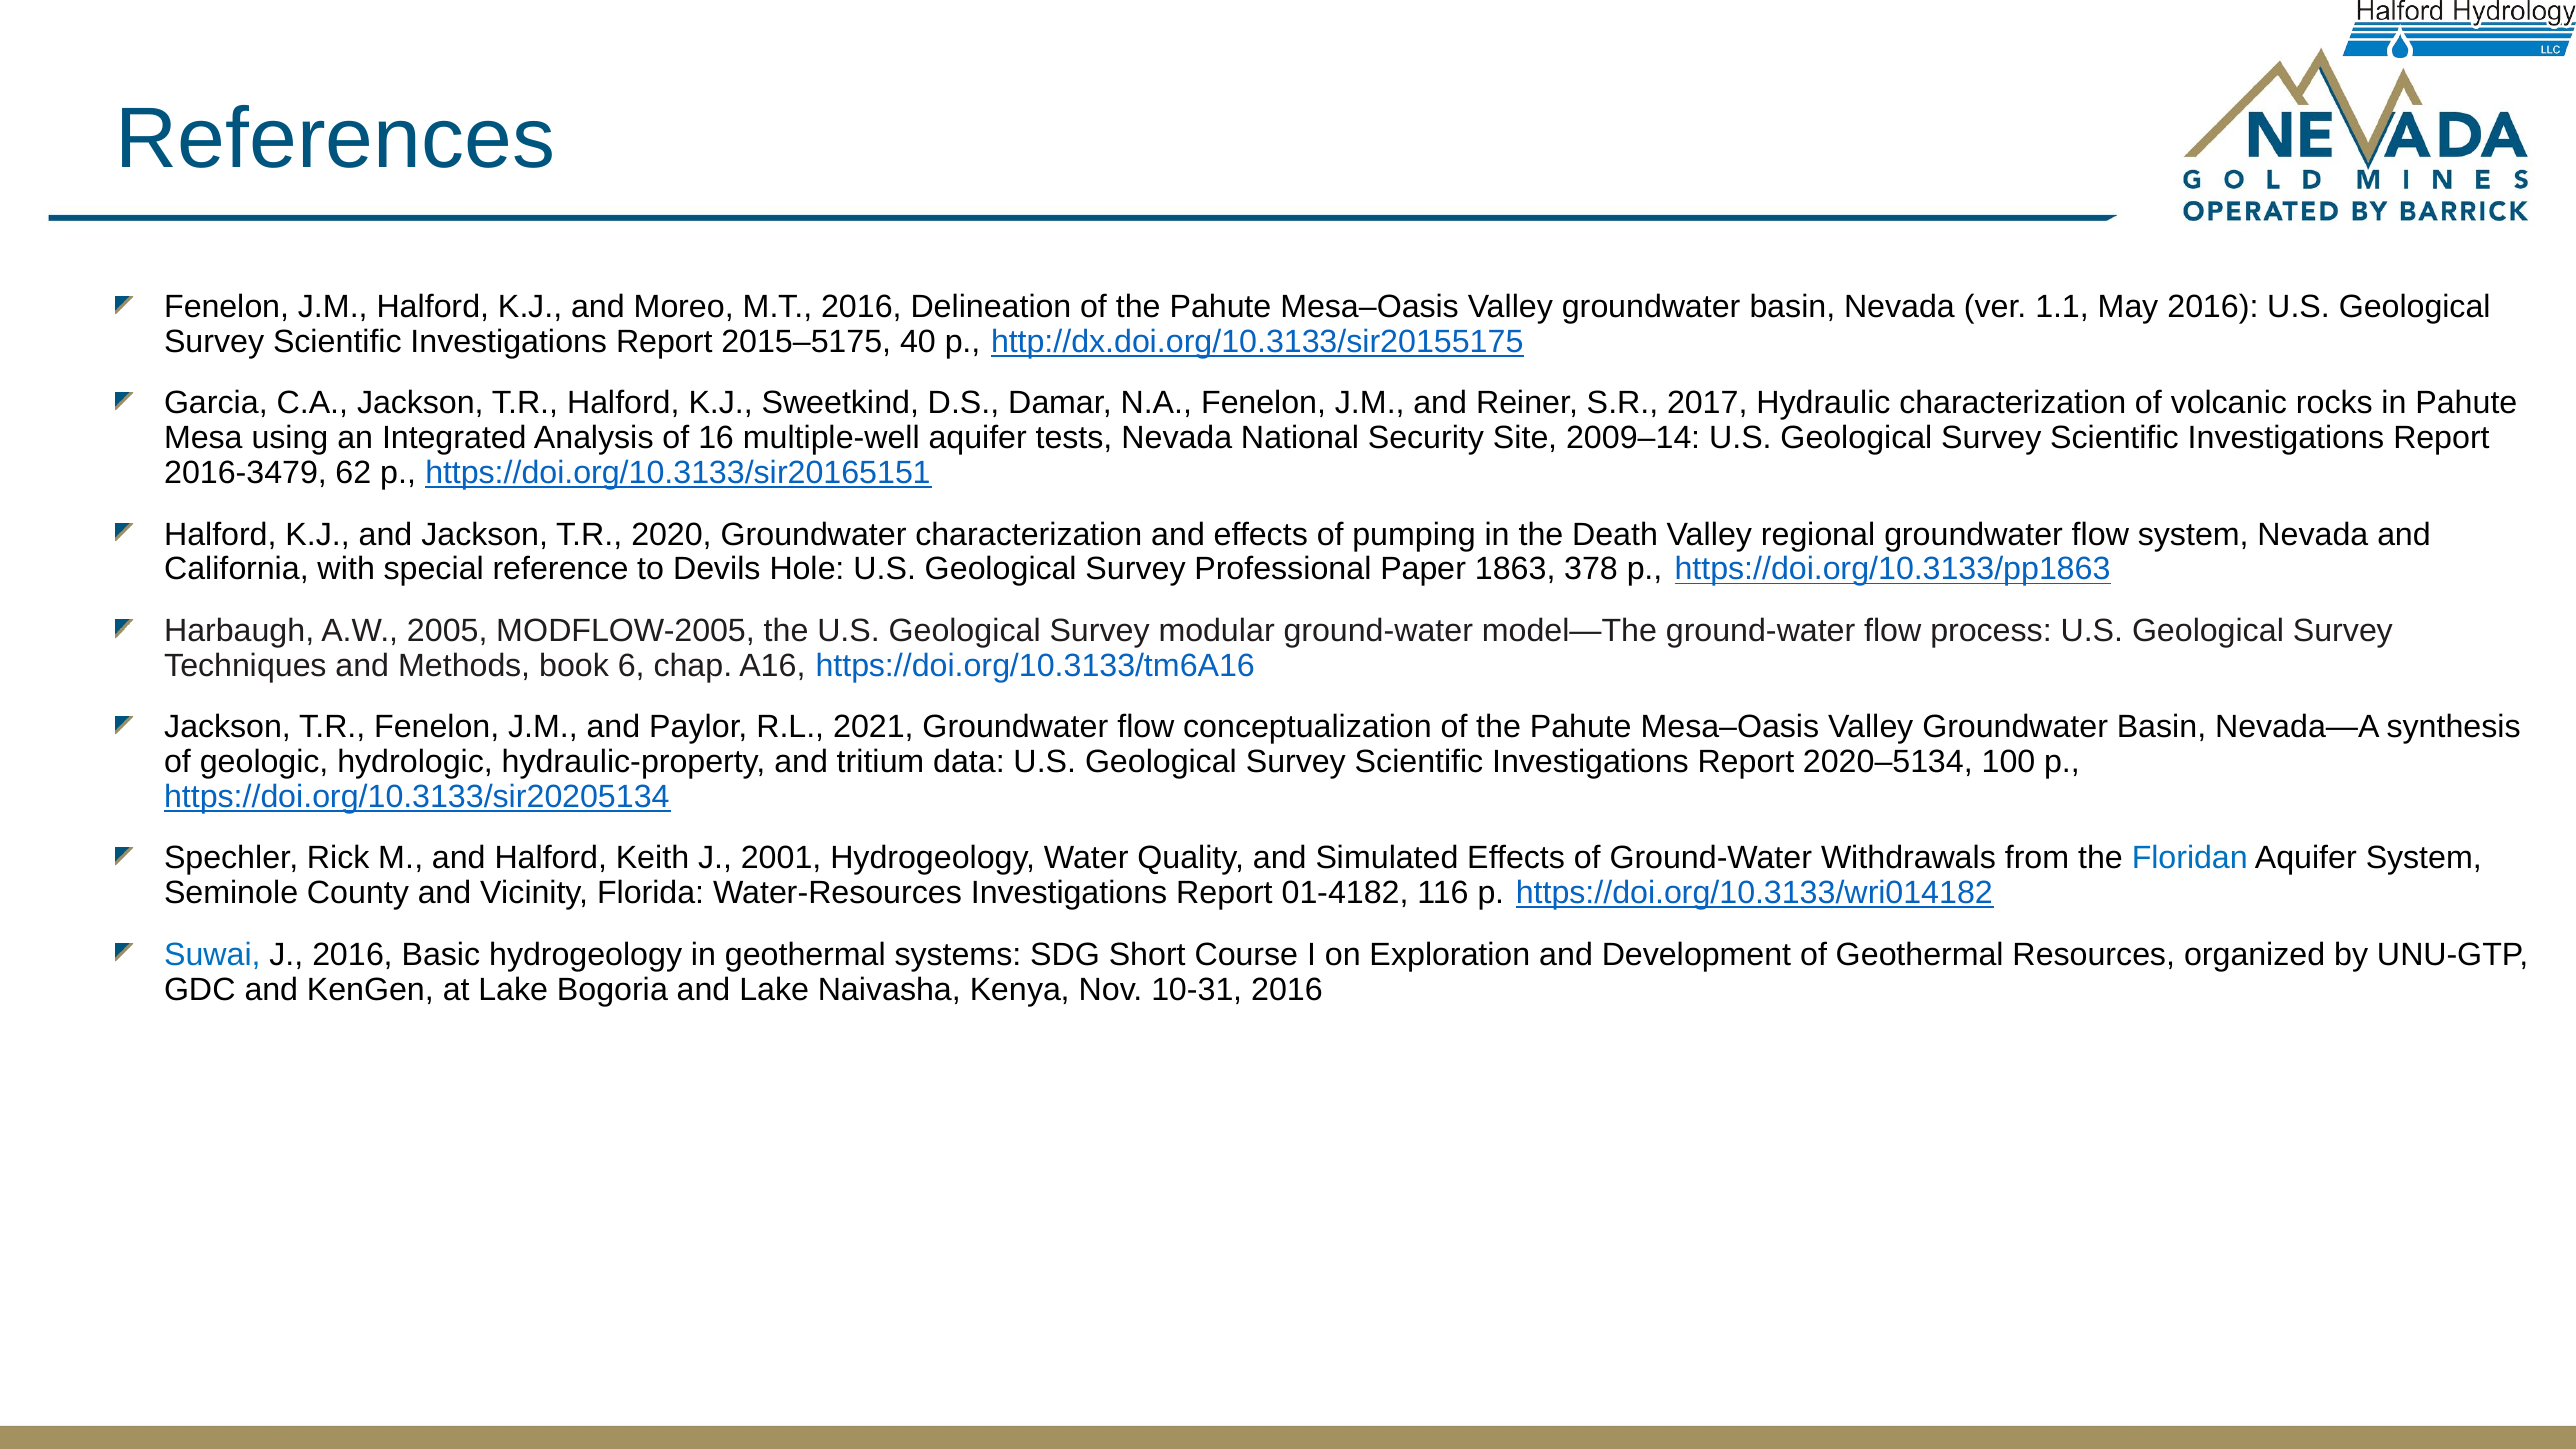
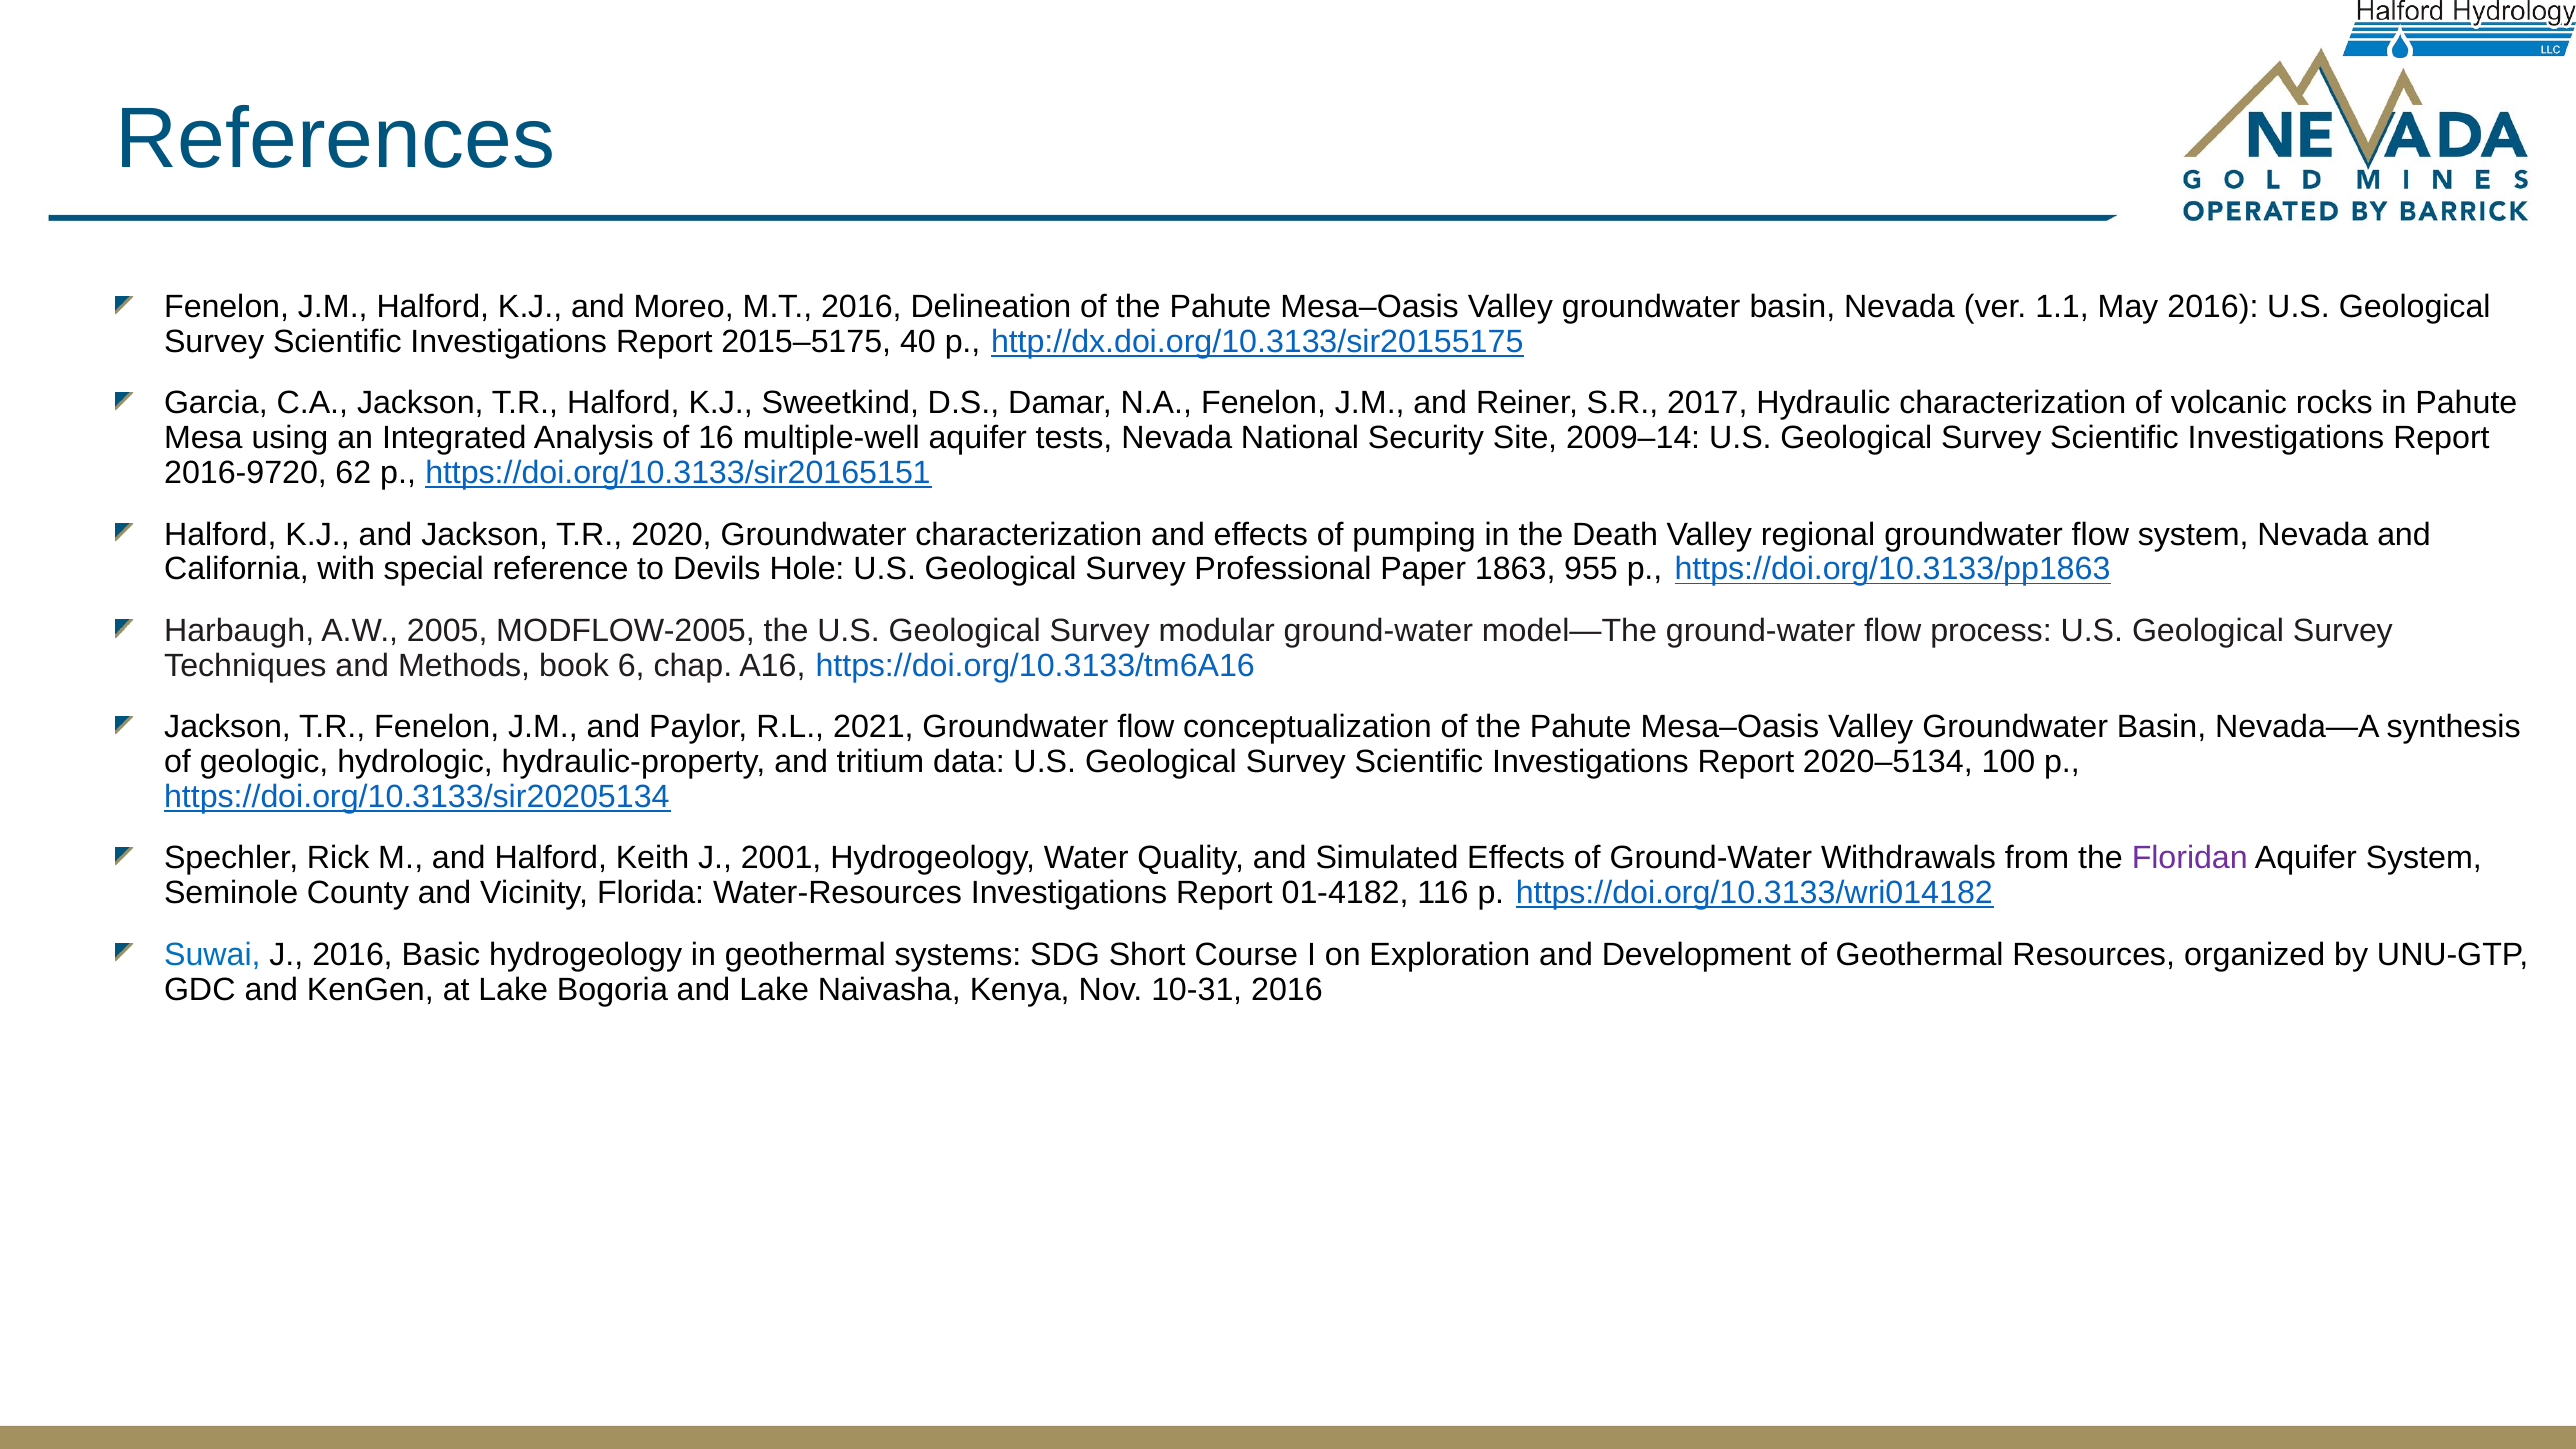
2016-3479: 2016-3479 -> 2016-9720
378: 378 -> 955
Floridan colour: blue -> purple
